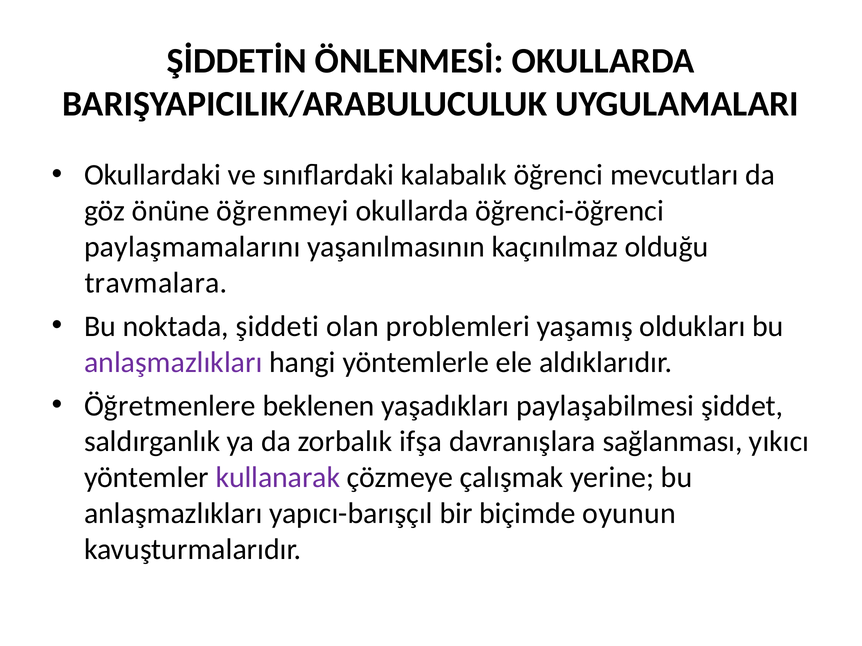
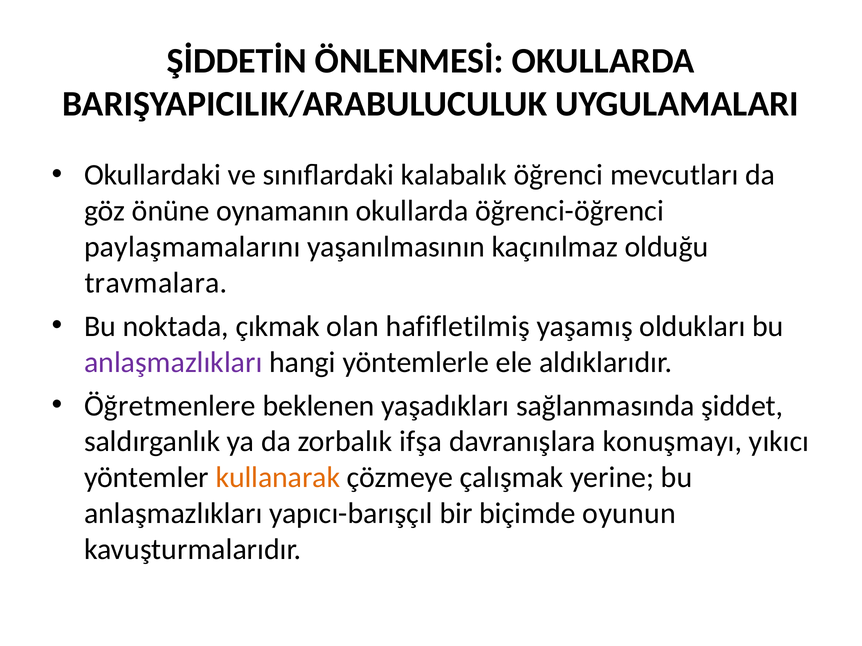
öğrenmeyi: öğrenmeyi -> oynamanın
şiddeti: şiddeti -> çıkmak
problemleri: problemleri -> hafifletilmiş
paylaşabilmesi: paylaşabilmesi -> sağlanmasında
sağlanması: sağlanması -> konuşmayı
kullanarak colour: purple -> orange
